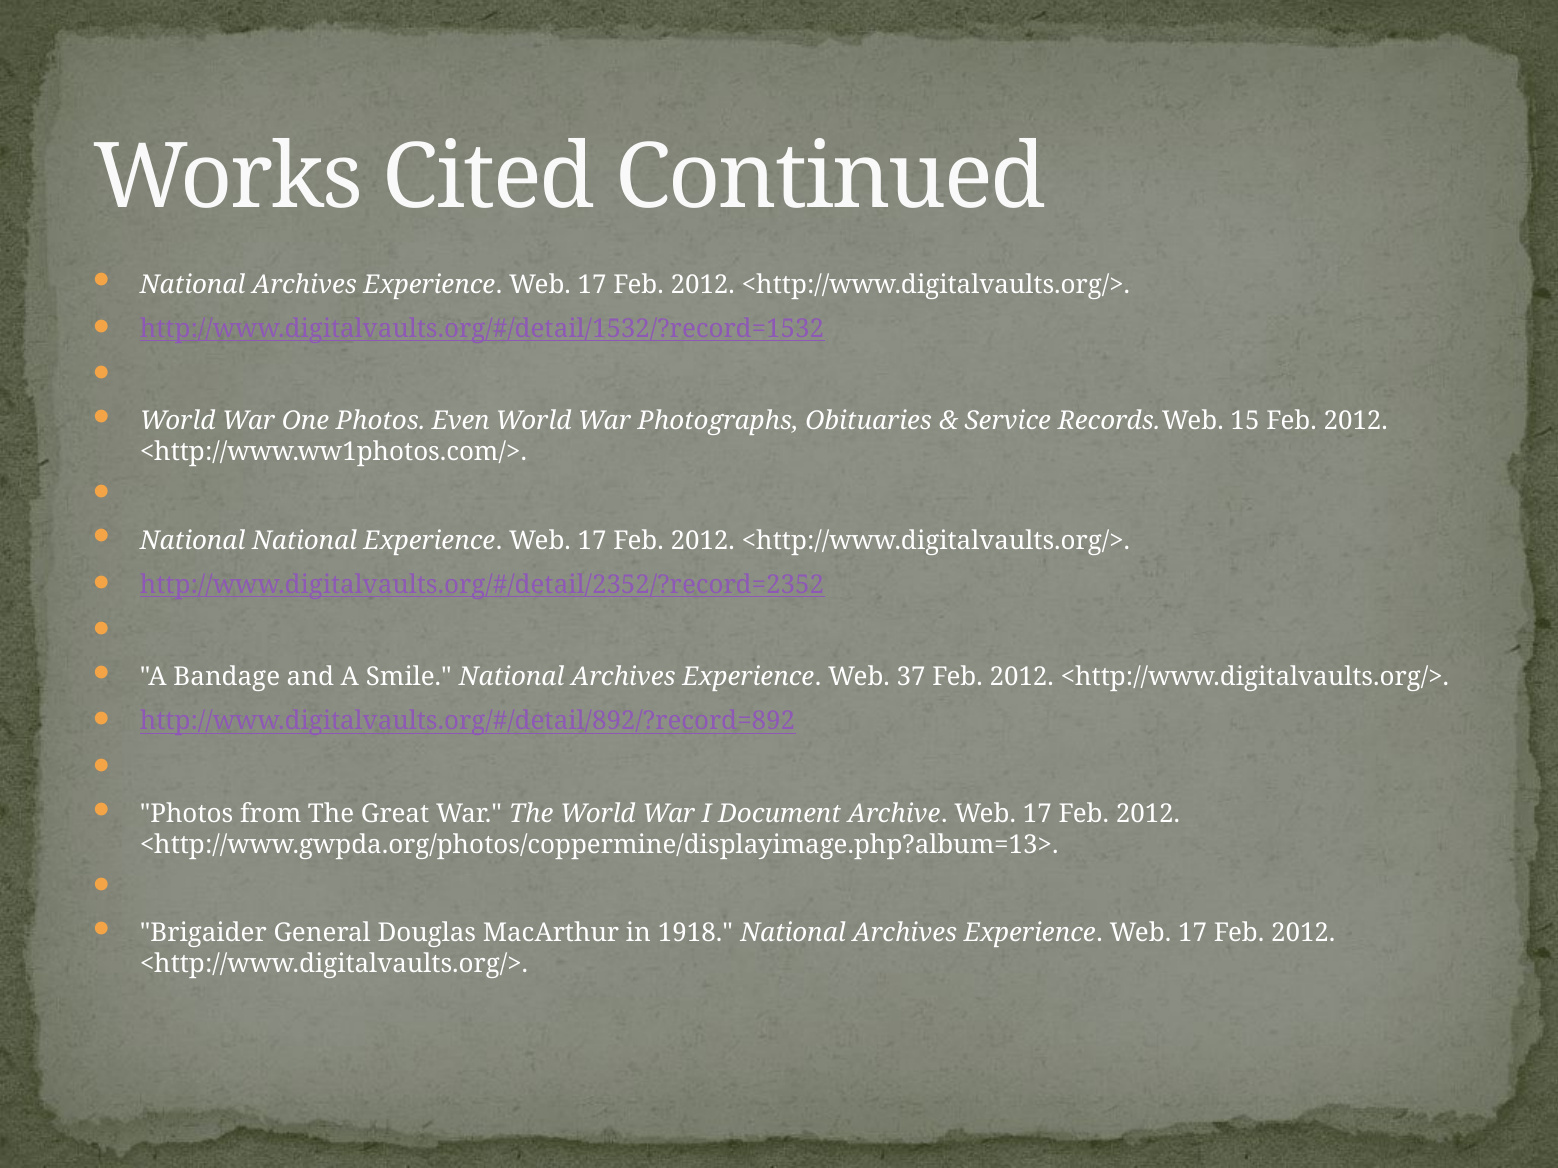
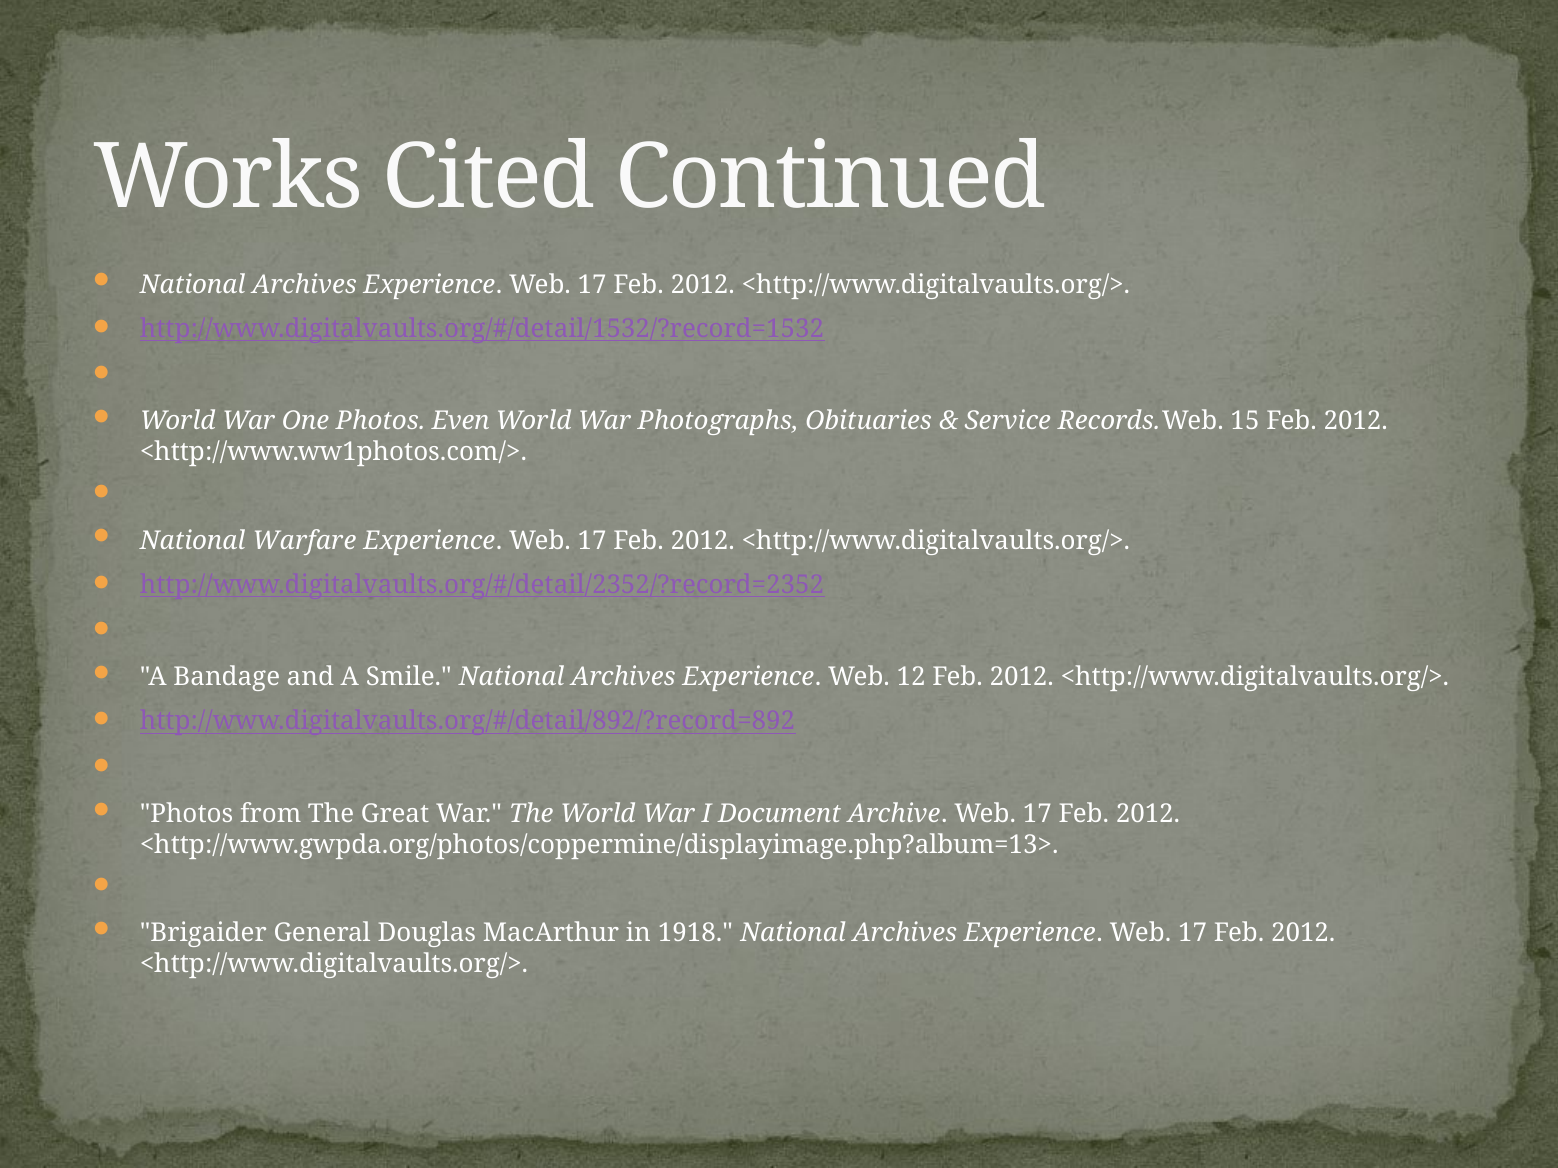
National National: National -> Warfare
37: 37 -> 12
